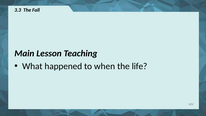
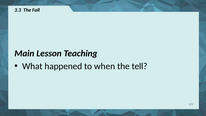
life: life -> tell
